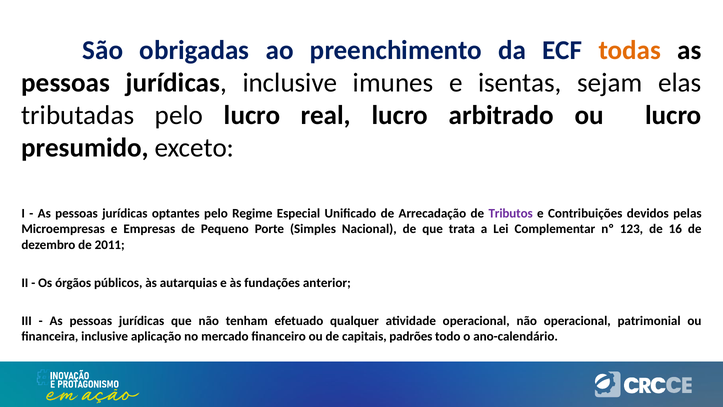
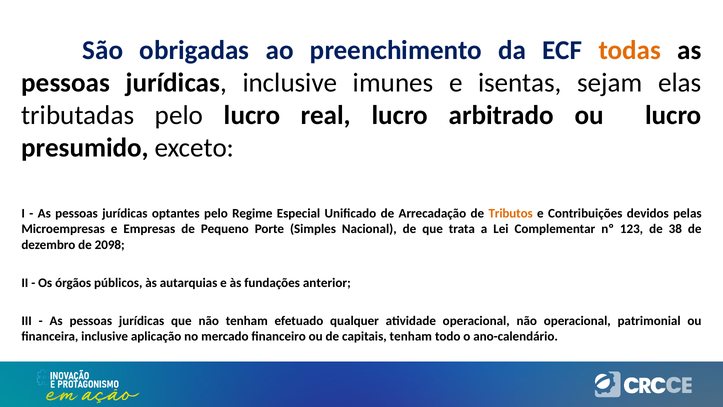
Tributos colour: purple -> orange
16: 16 -> 38
2011: 2011 -> 2098
capitais padrões: padrões -> tenham
